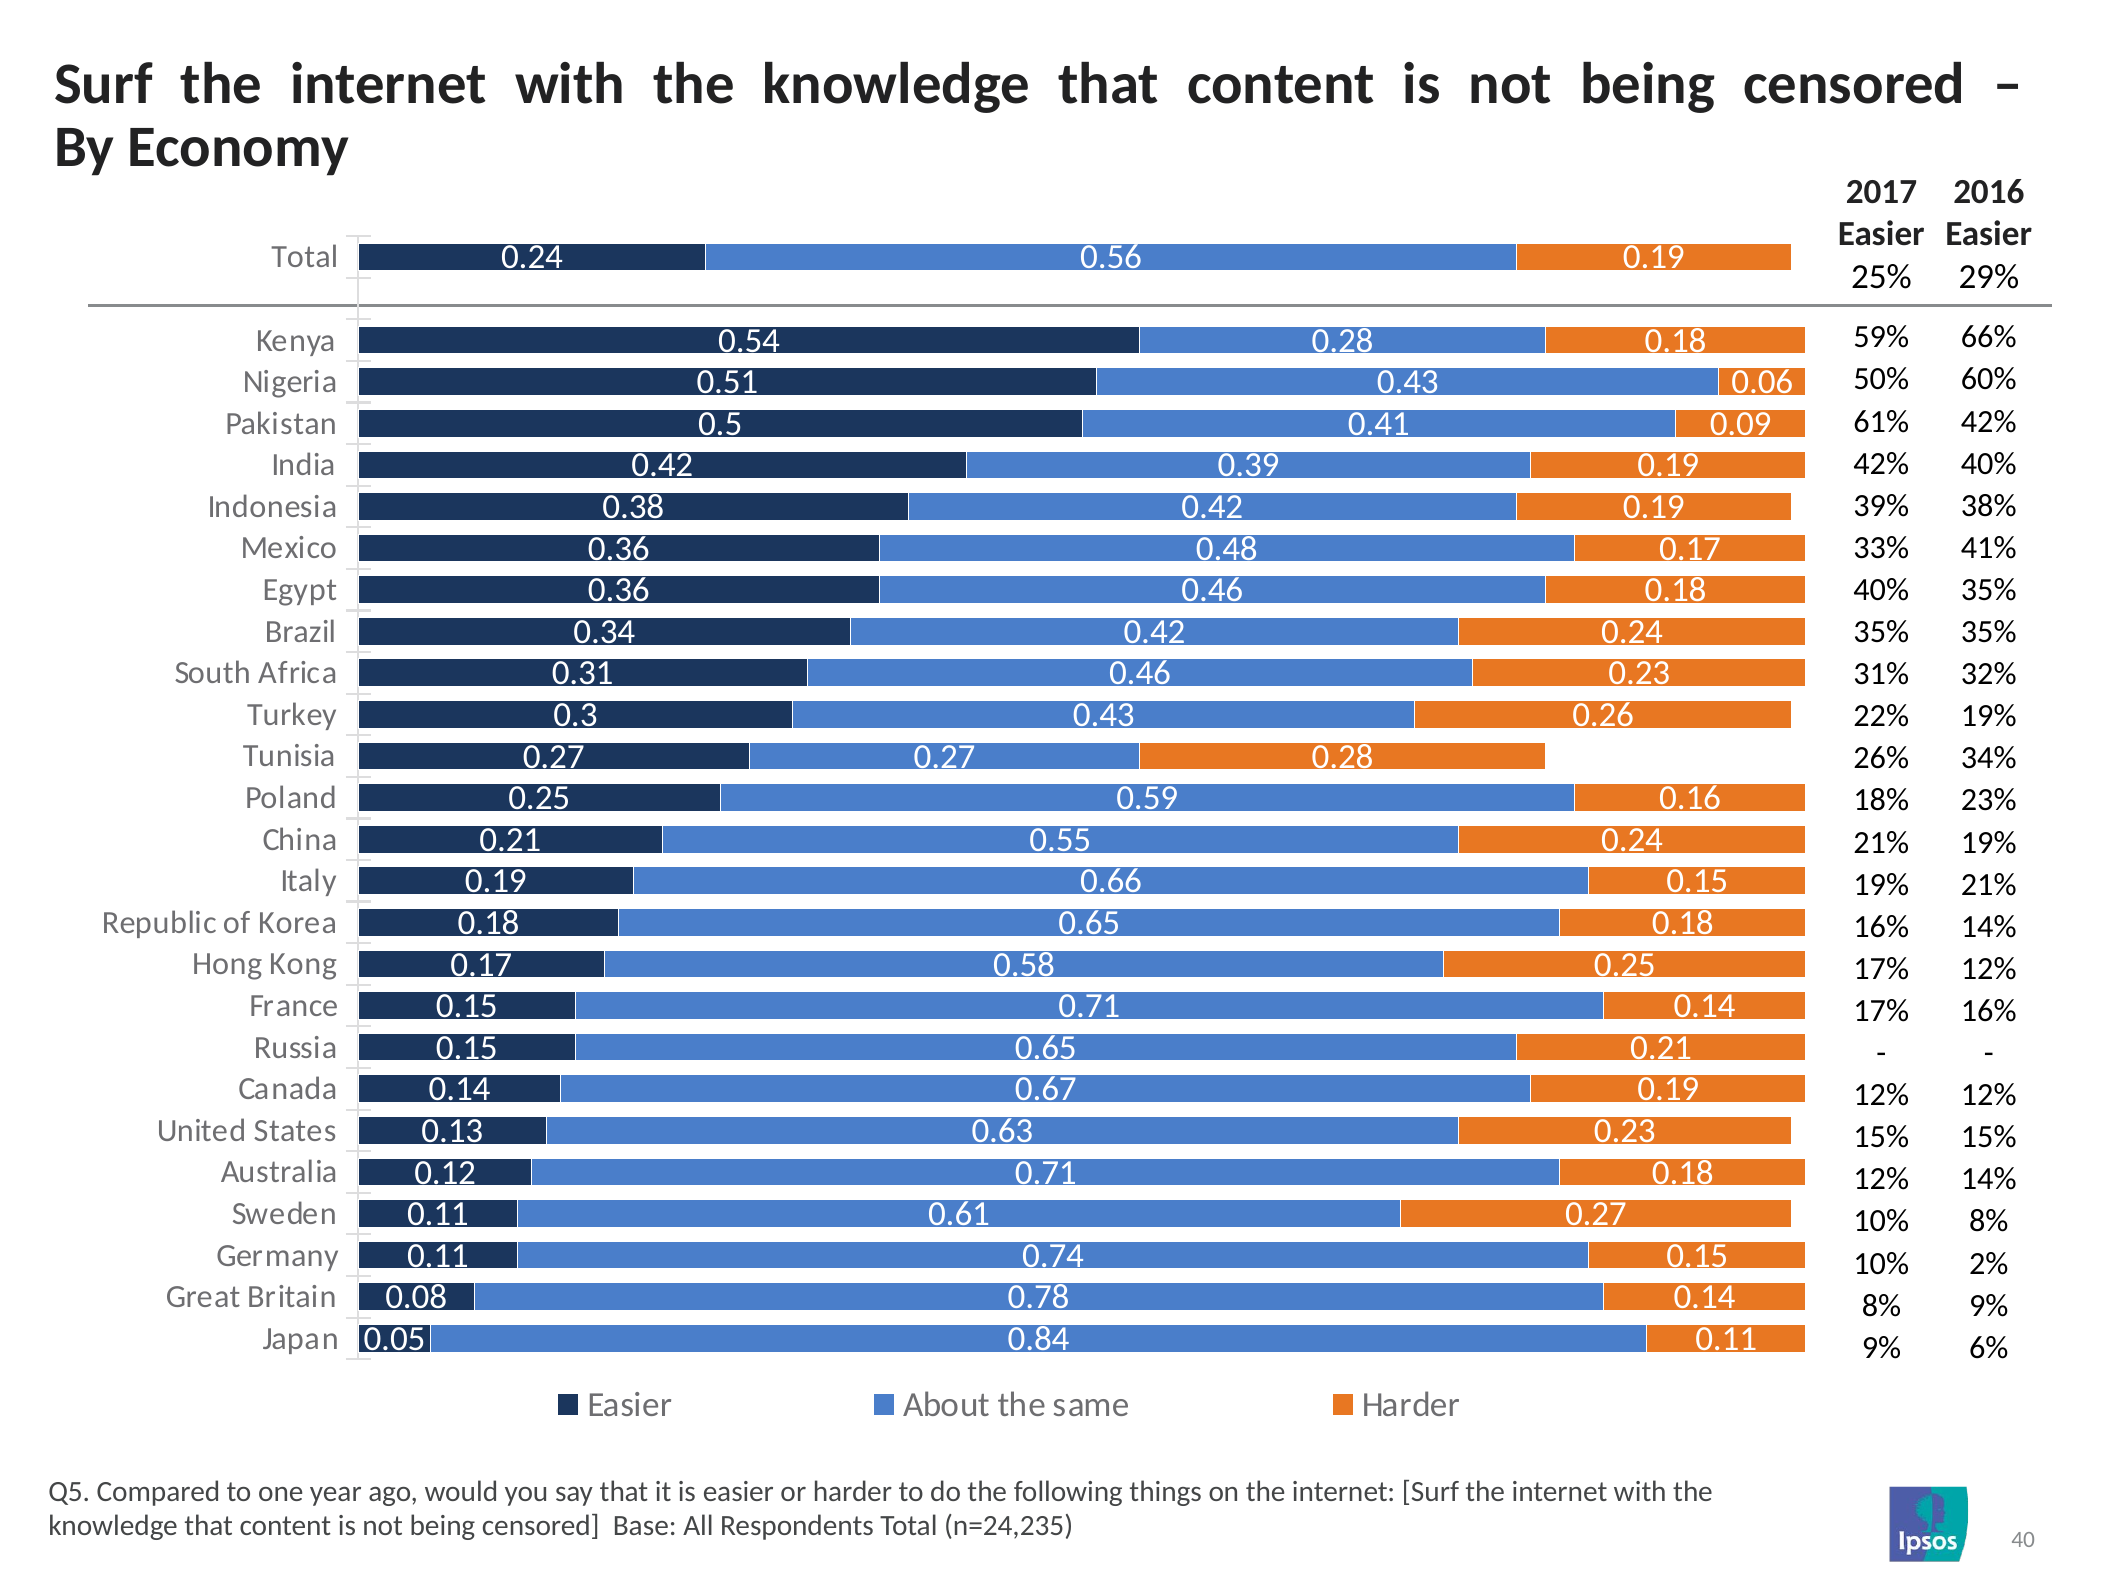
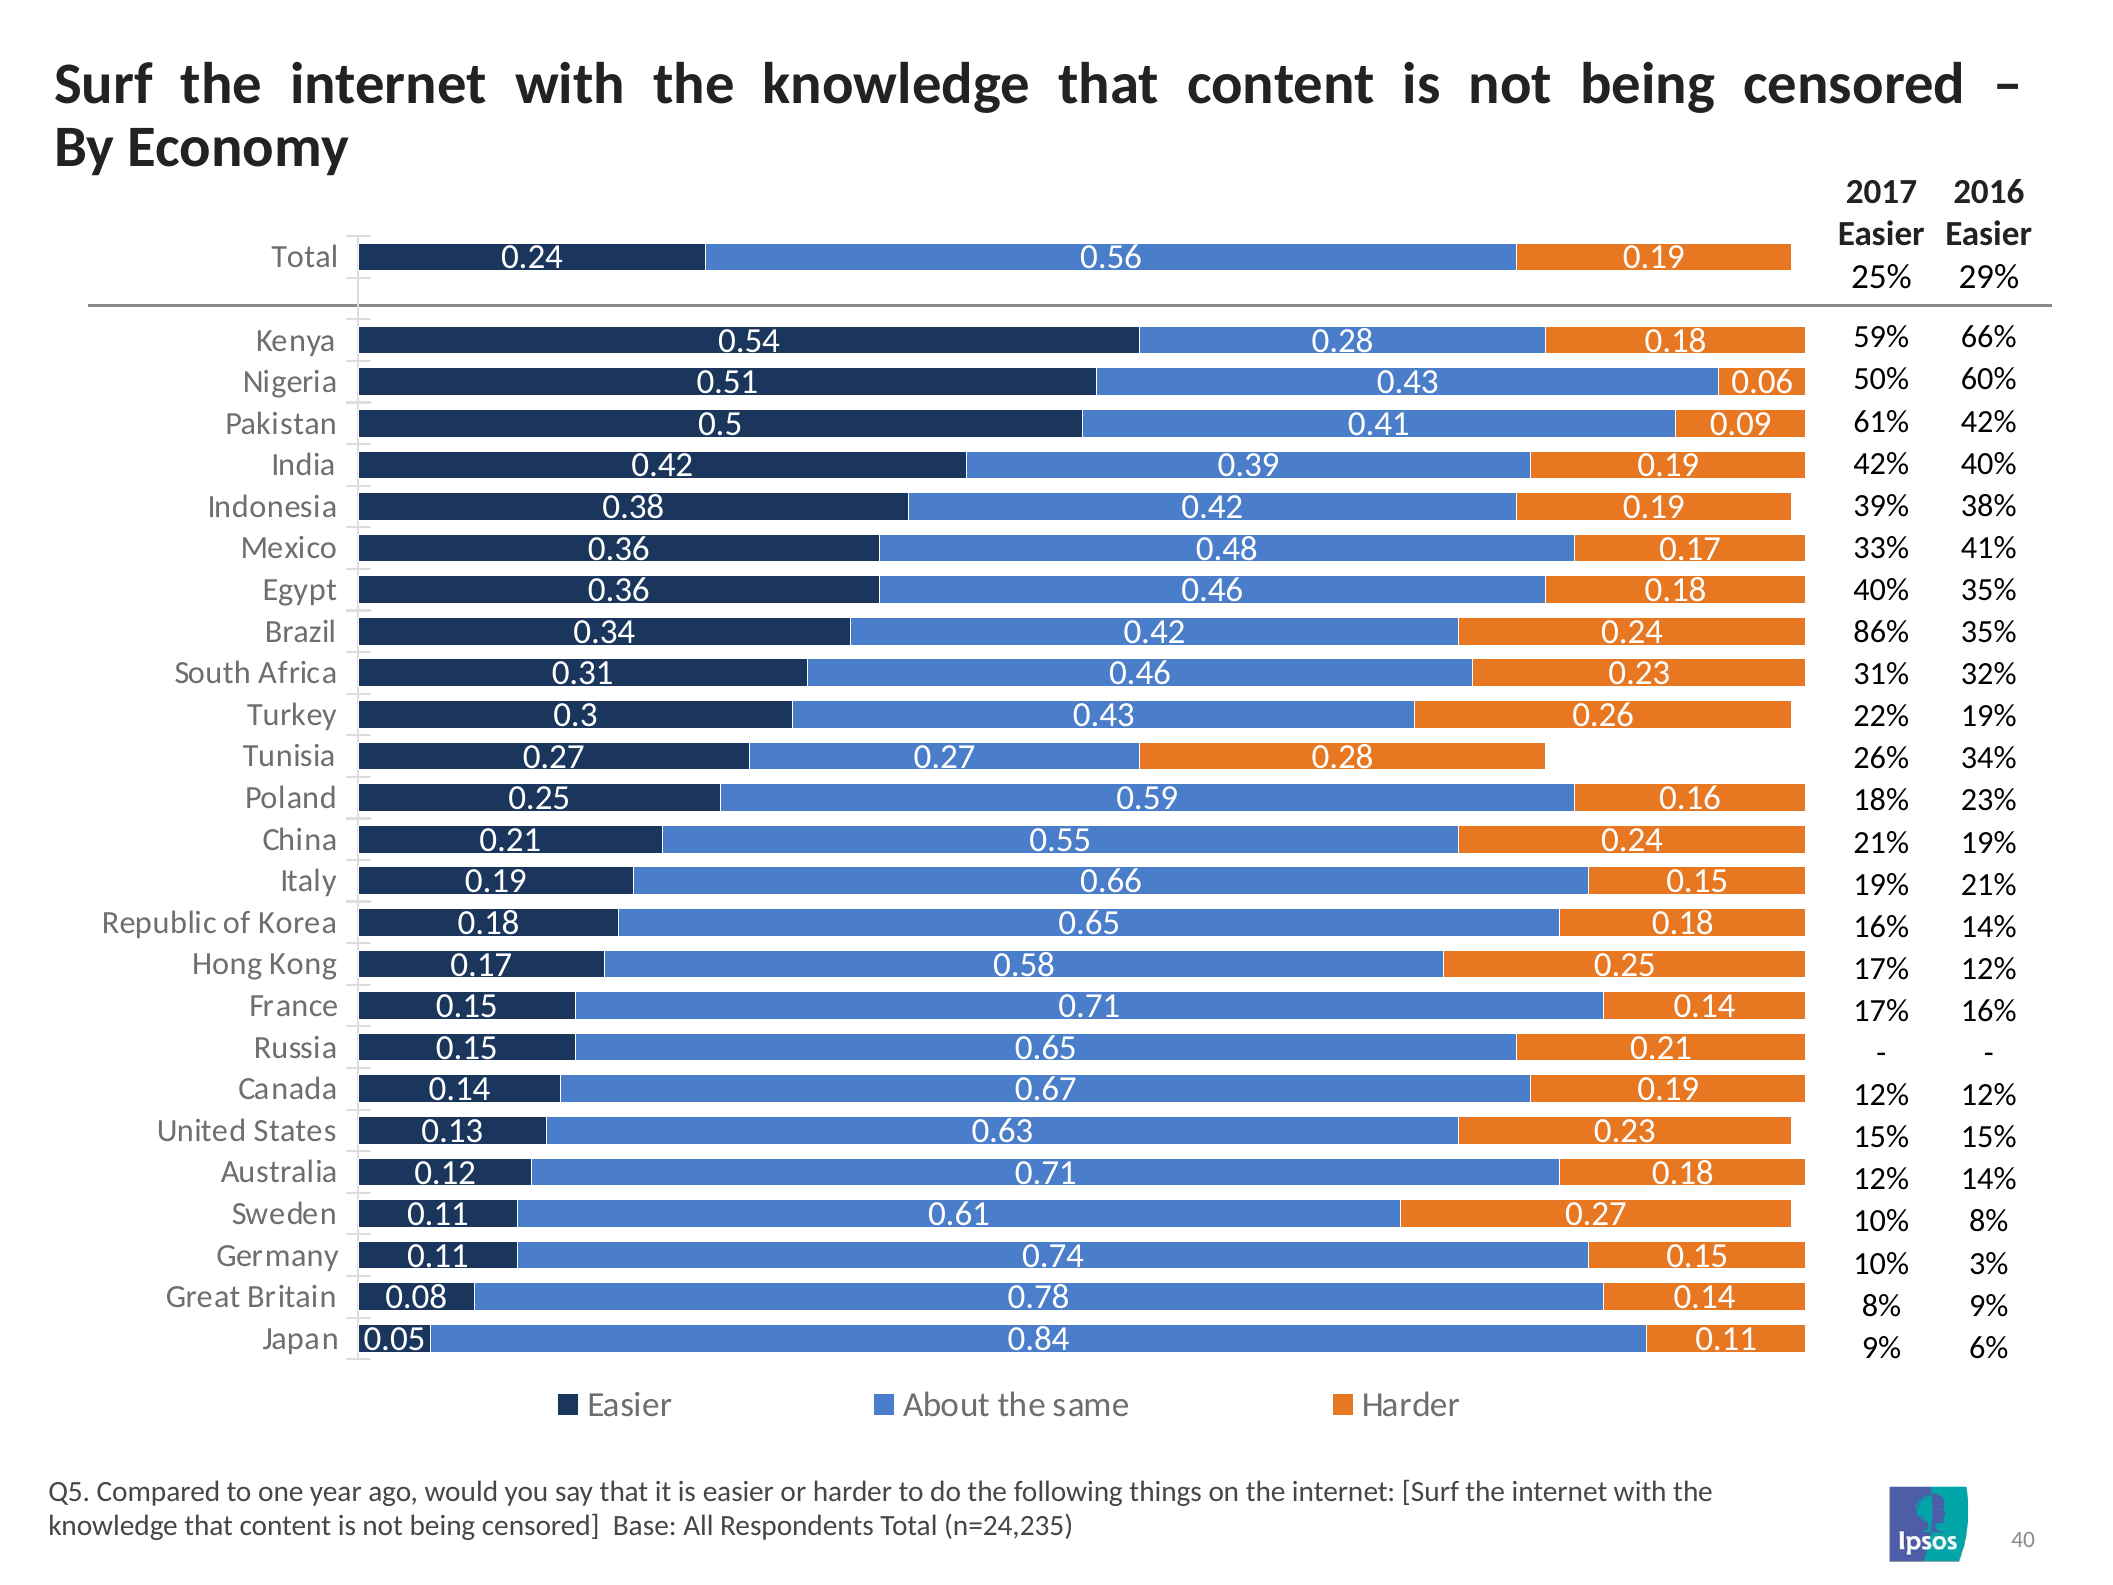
35% at (1881, 632): 35% -> 86%
2%: 2% -> 3%
